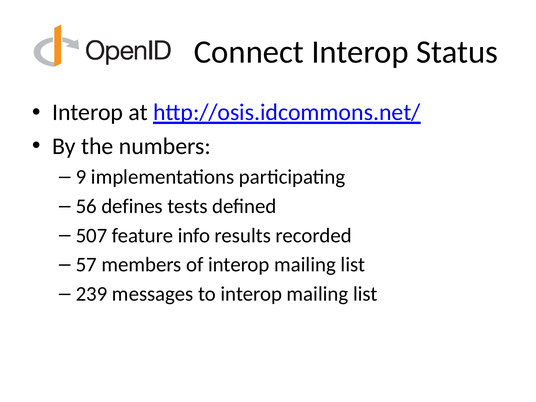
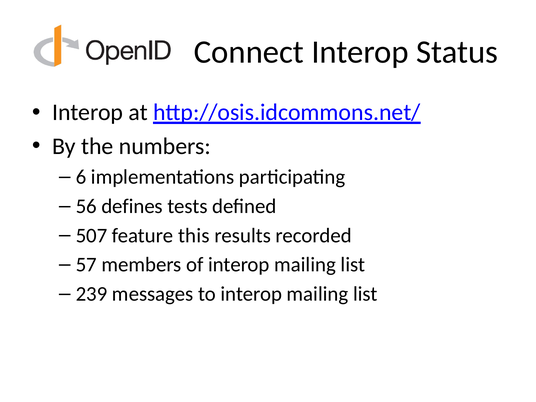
9: 9 -> 6
info: info -> this
